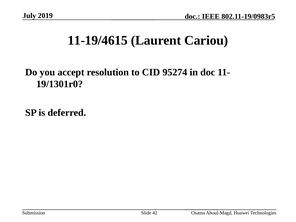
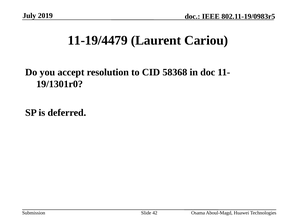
11-19/4615: 11-19/4615 -> 11-19/4479
95274: 95274 -> 58368
